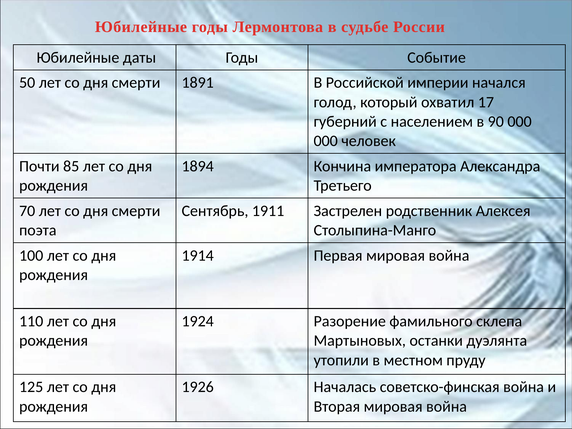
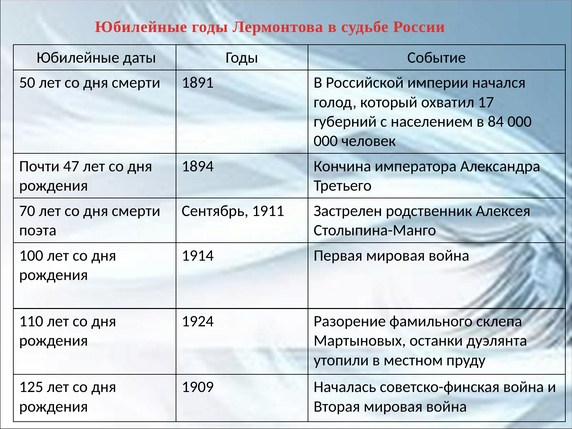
90: 90 -> 84
85: 85 -> 47
1926: 1926 -> 1909
